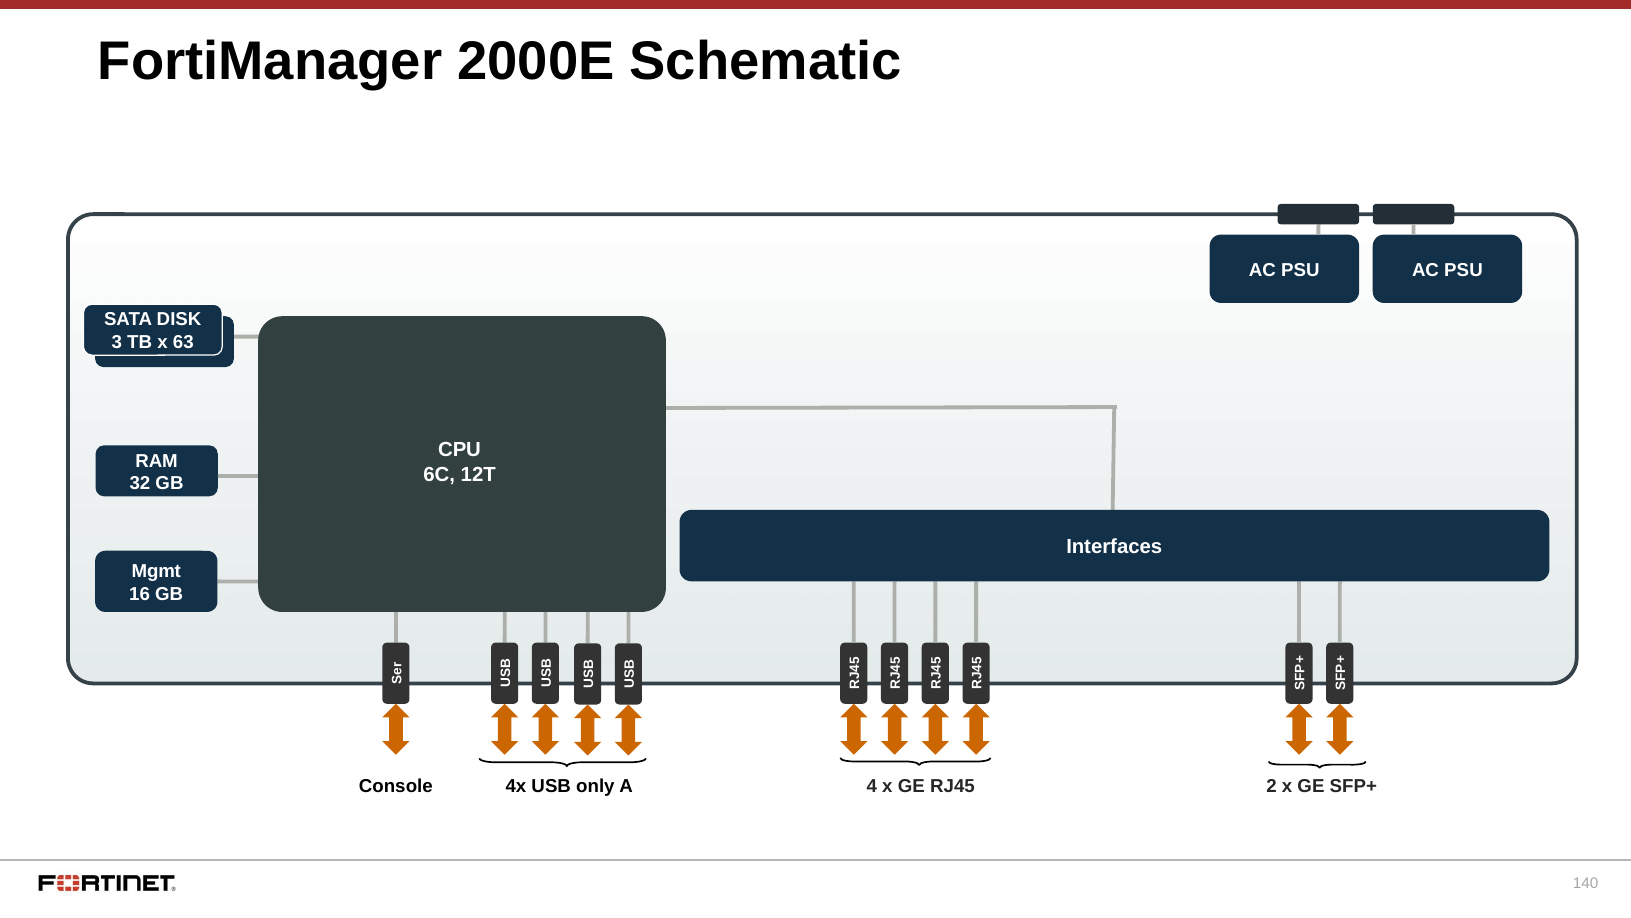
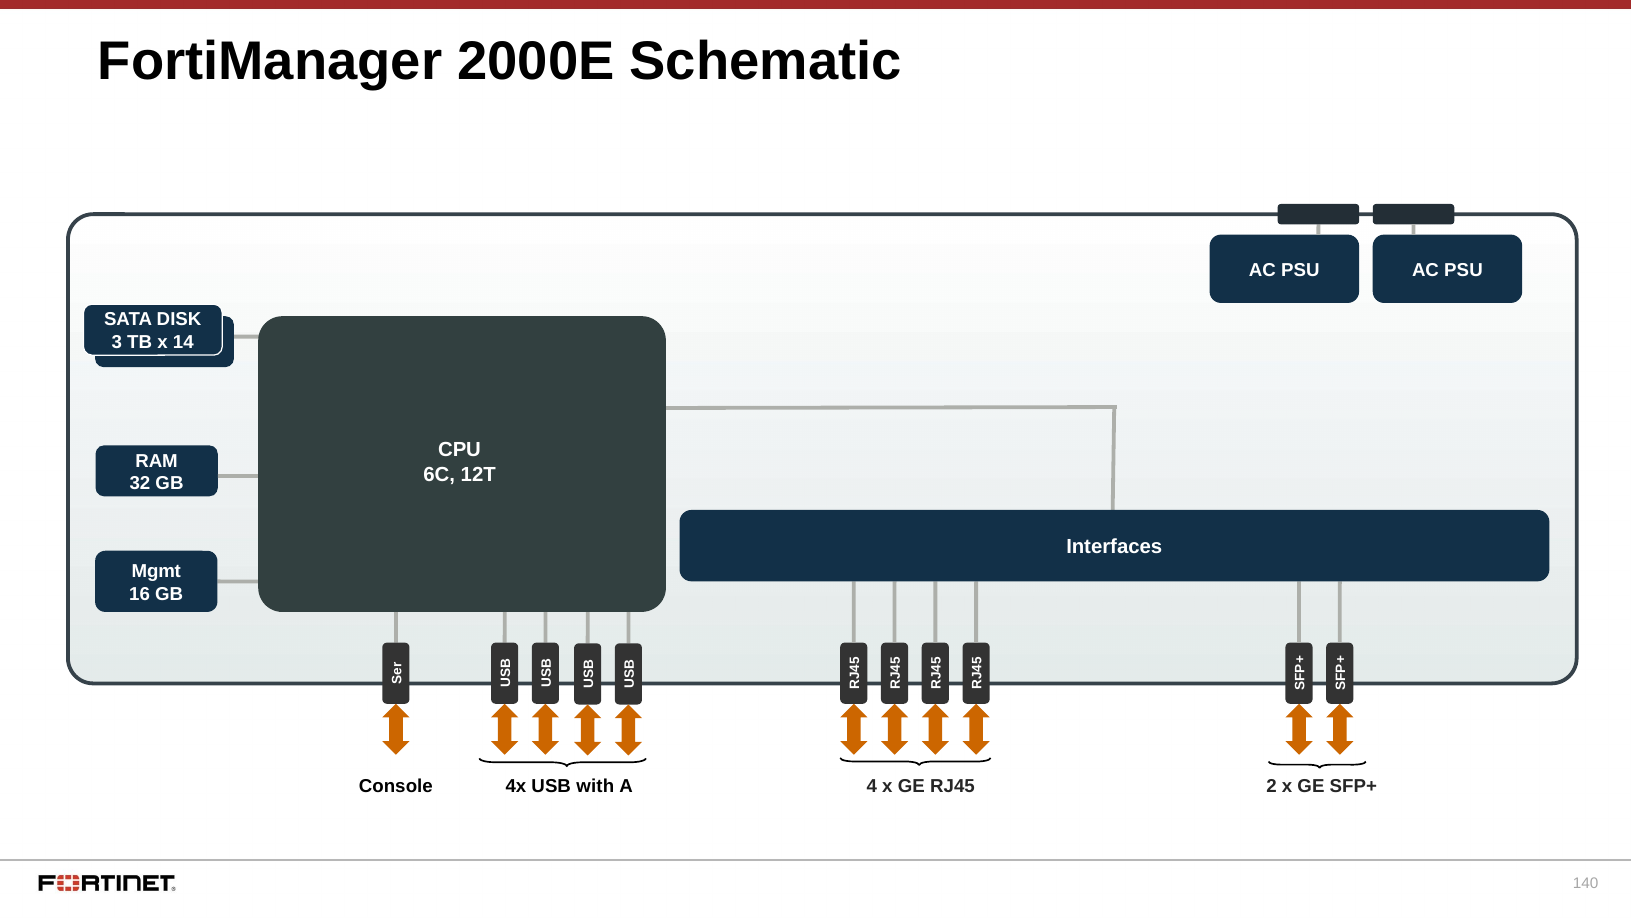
63: 63 -> 14
only: only -> with
